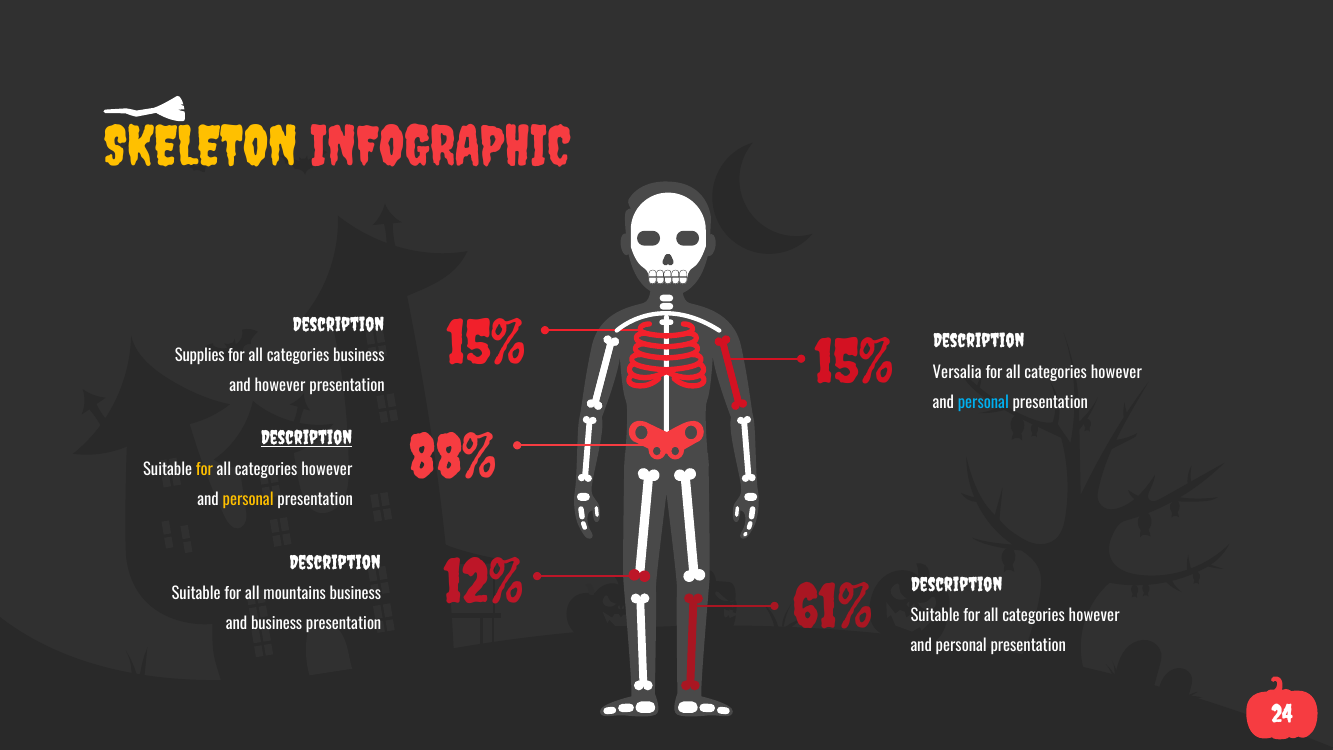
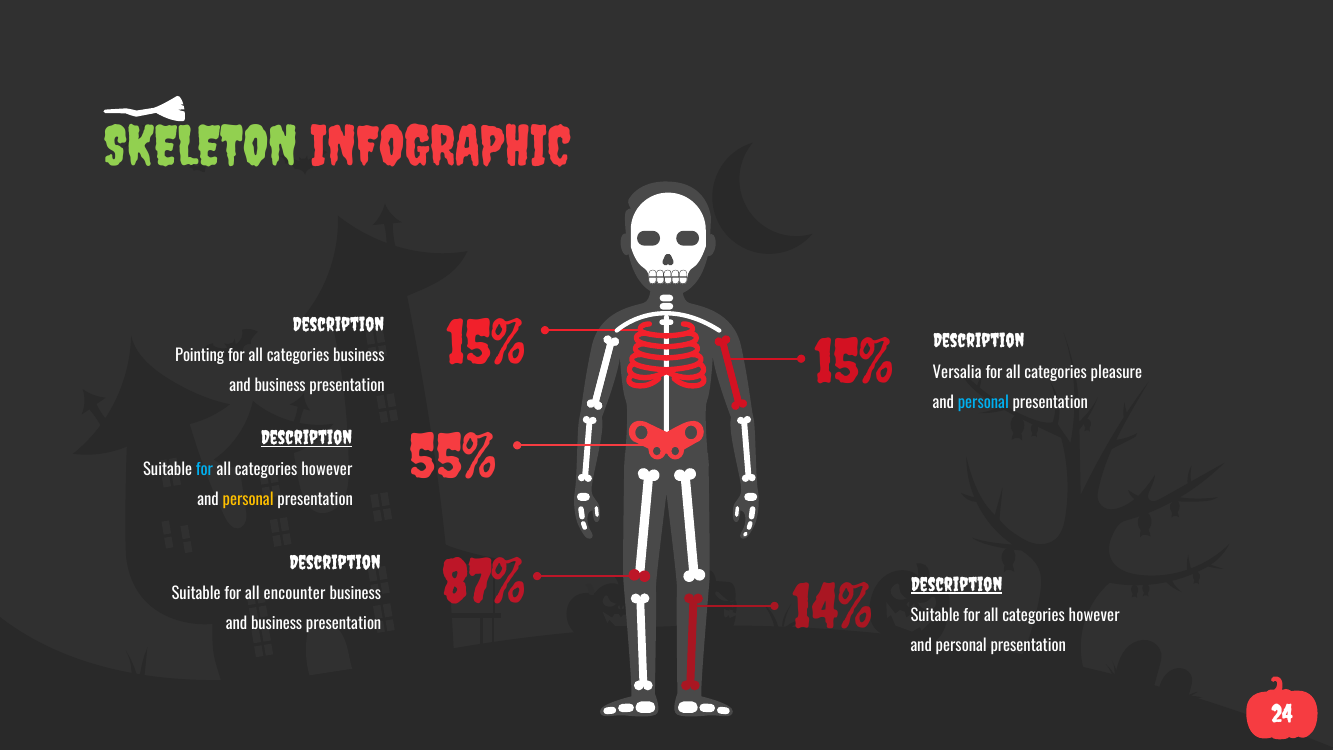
SKELETON colour: yellow -> light green
Supplies: Supplies -> Pointing
however at (1116, 372): however -> pleasure
however at (280, 386): however -> business
88%: 88% -> 55%
for at (204, 470) colour: yellow -> light blue
12%: 12% -> 87%
Description at (957, 584) underline: none -> present
61%: 61% -> 14%
mountains: mountains -> encounter
